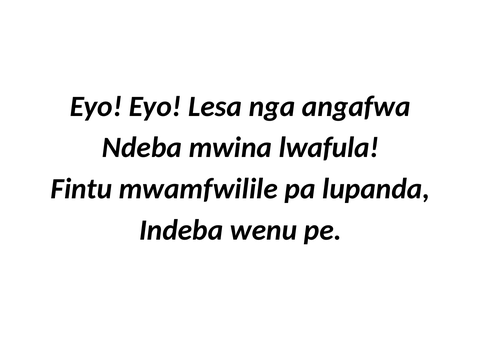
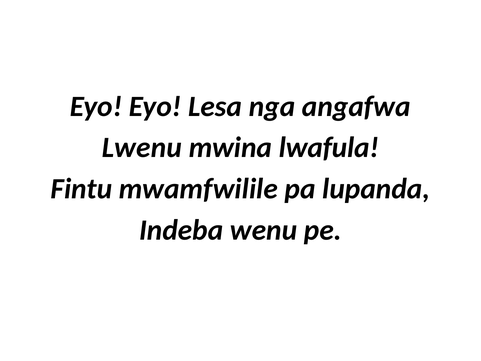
Ndeba: Ndeba -> Lwenu
